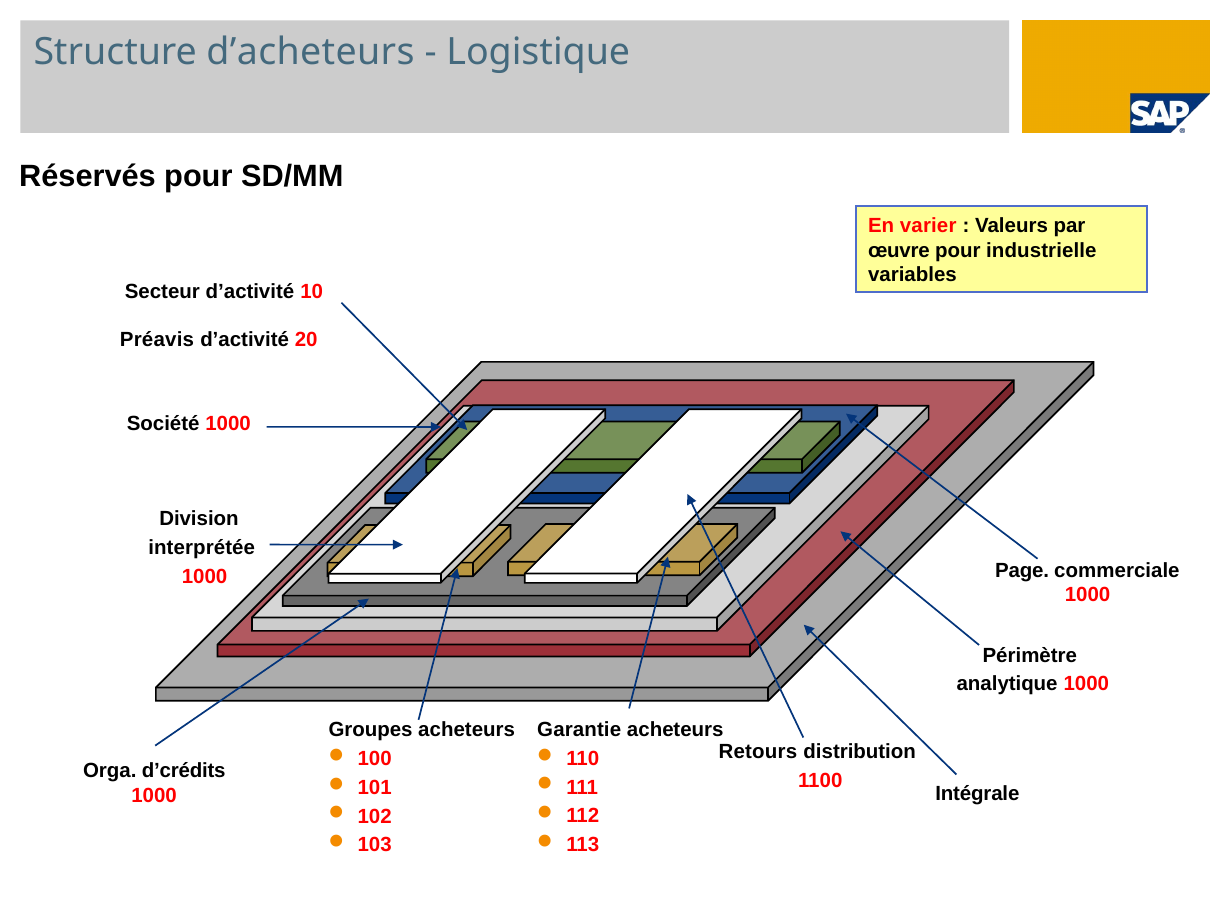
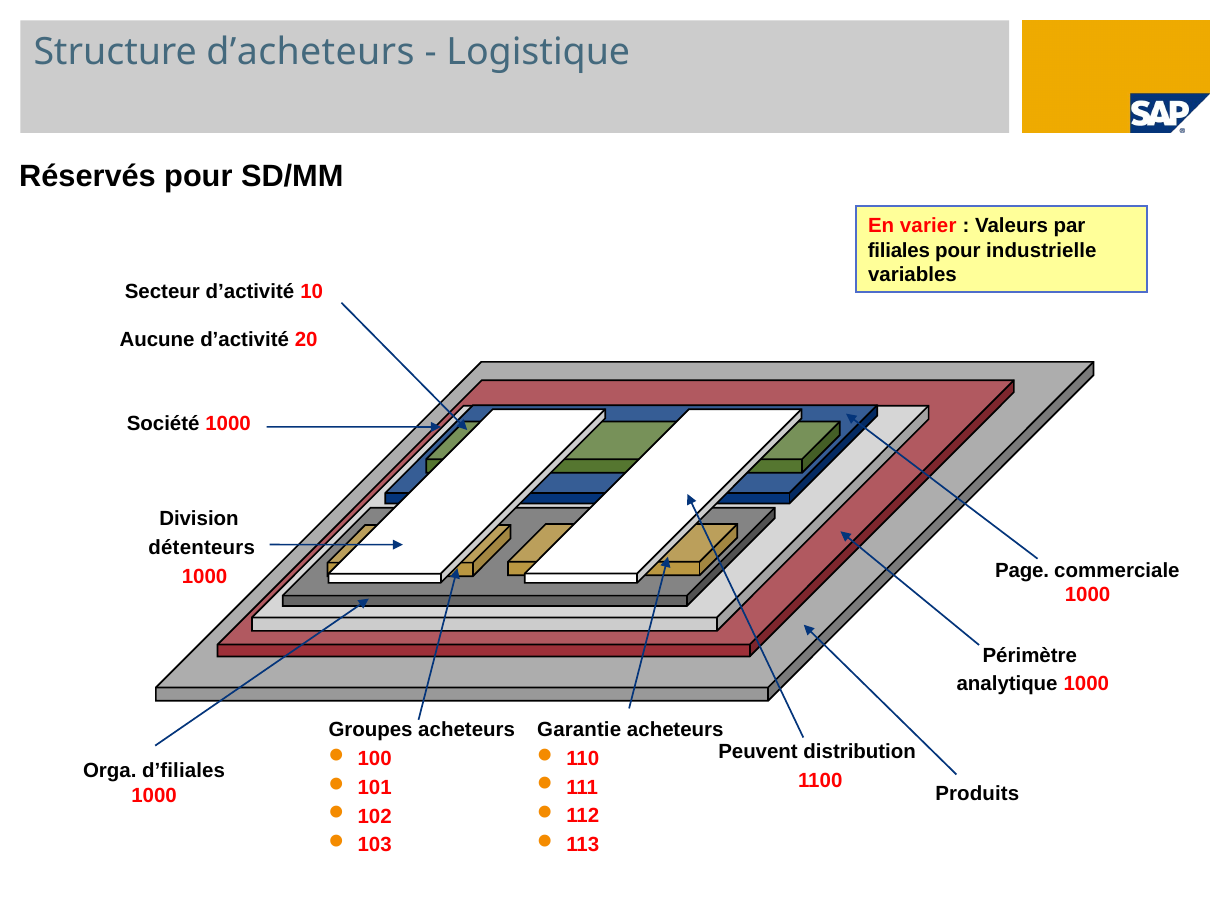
œuvre: œuvre -> filiales
Préavis: Préavis -> Aucune
interprétée: interprétée -> détenteurs
Retours: Retours -> Peuvent
d’crédits: d’crédits -> d’filiales
Intégrale: Intégrale -> Produits
